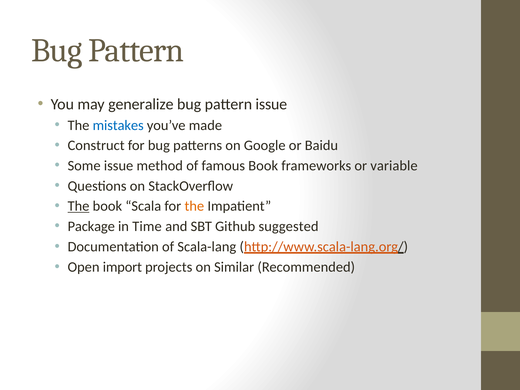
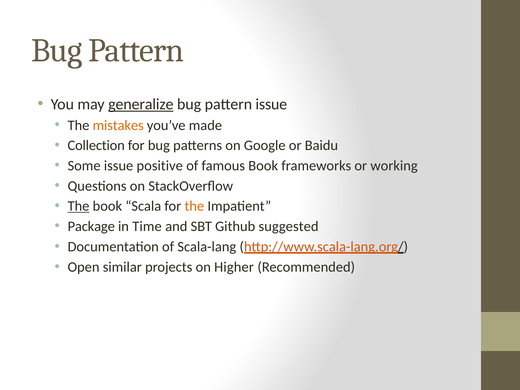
generalize underline: none -> present
mistakes colour: blue -> orange
Construct: Construct -> Collection
method: method -> positive
variable: variable -> working
import: import -> similar
Similar: Similar -> Higher
